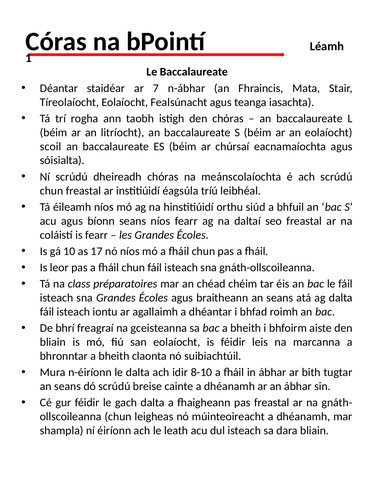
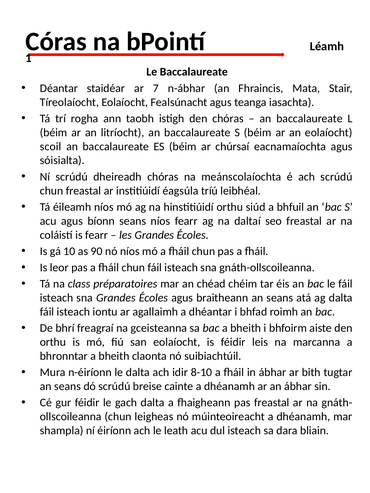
17: 17 -> 90
bliain at (53, 342): bliain -> orthu
